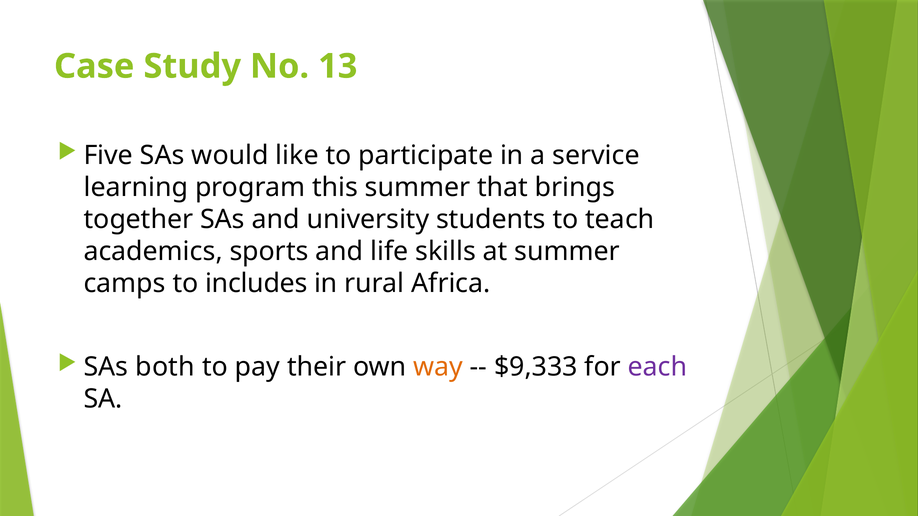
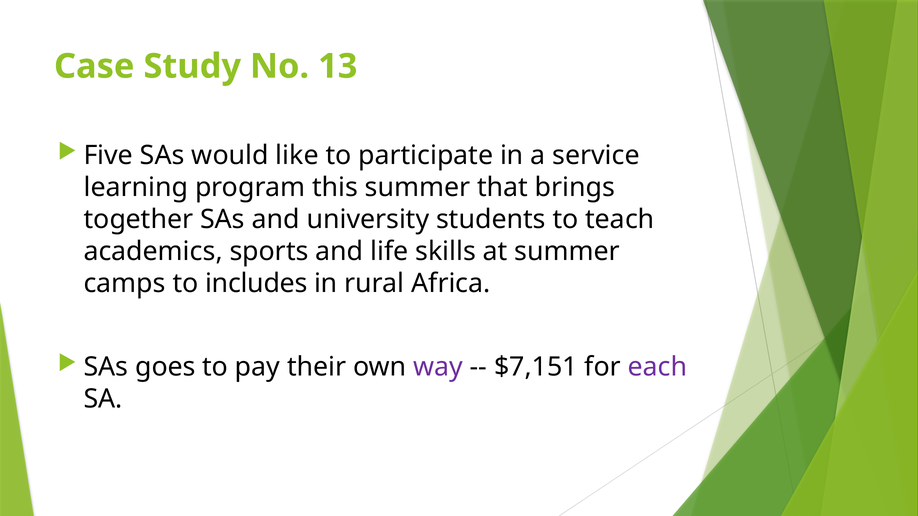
both: both -> goes
way colour: orange -> purple
$9,333: $9,333 -> $7,151
